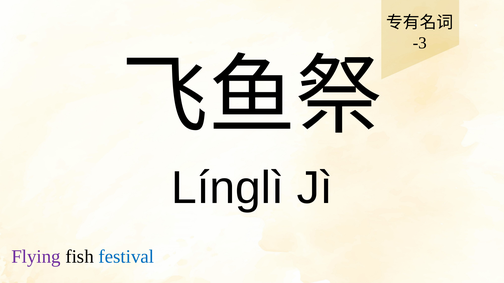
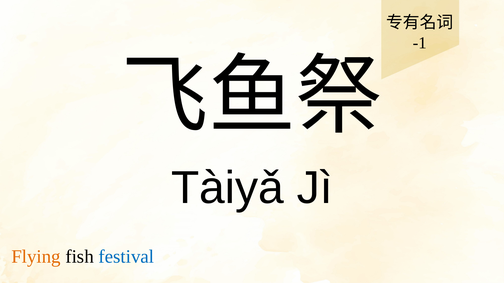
-3: -3 -> -1
Línglì: Línglì -> Tàiyǎ
Flying colour: purple -> orange
